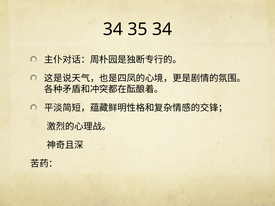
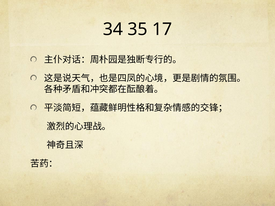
35 34: 34 -> 17
